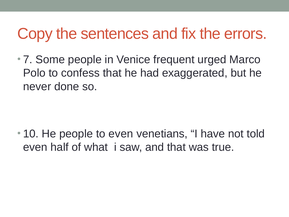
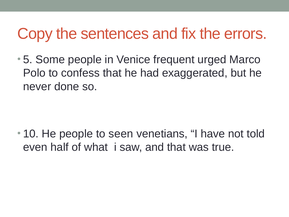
7: 7 -> 5
to even: even -> seen
